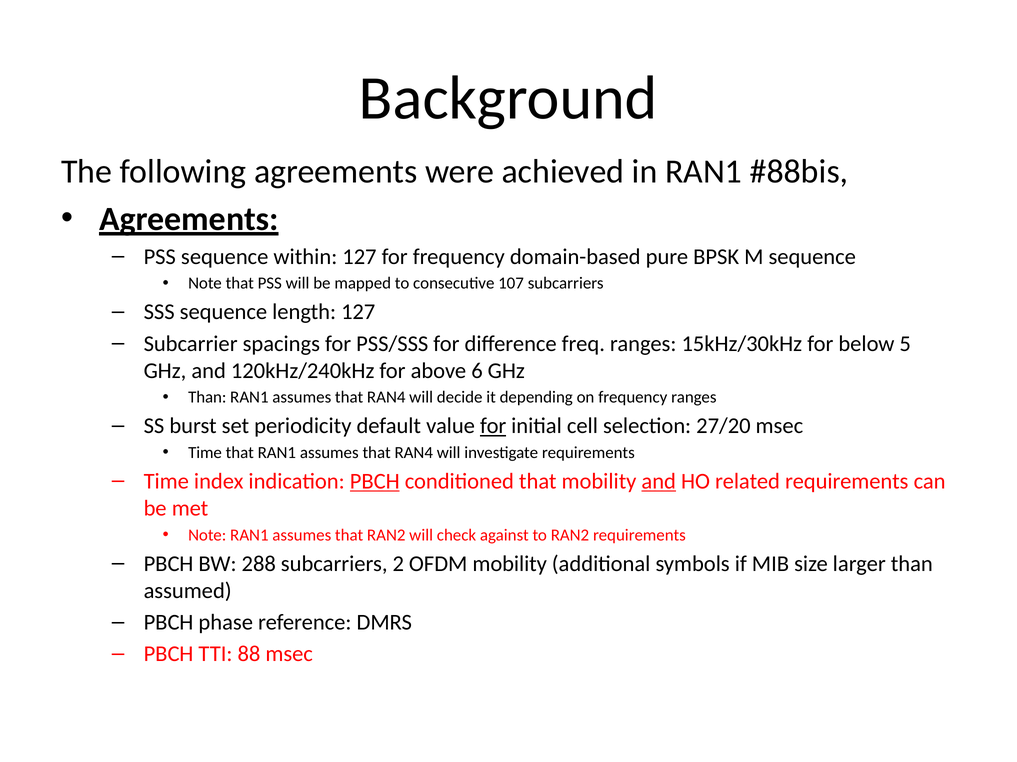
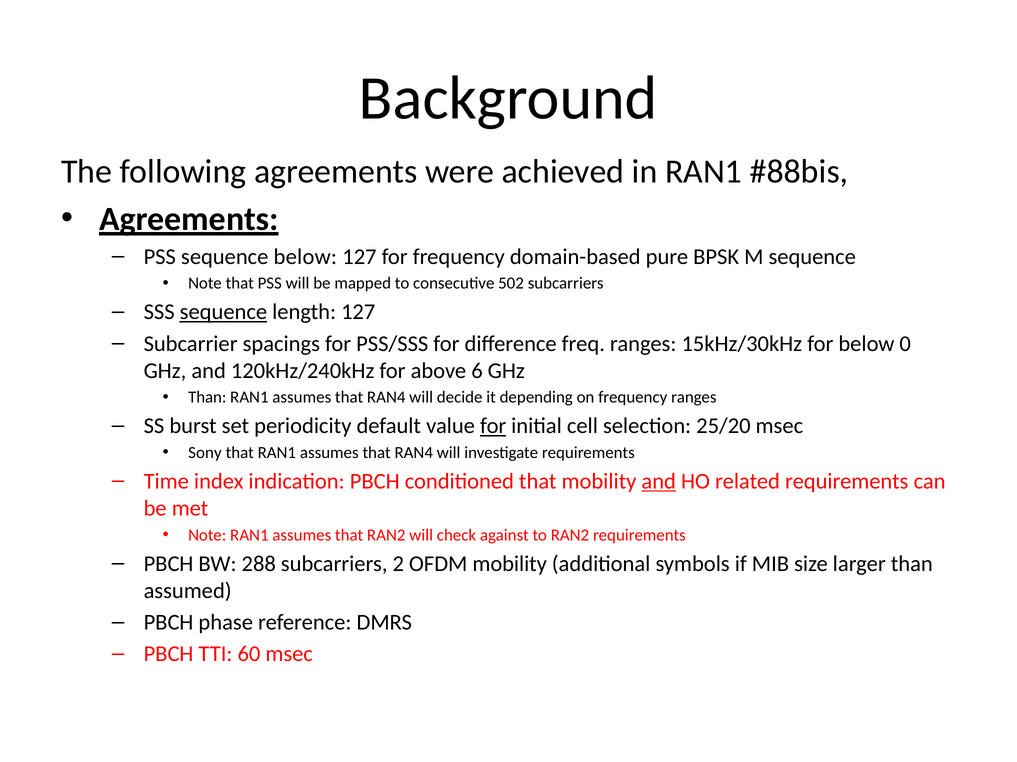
sequence within: within -> below
107: 107 -> 502
sequence at (223, 312) underline: none -> present
5: 5 -> 0
27/20: 27/20 -> 25/20
Time at (205, 453): Time -> Sony
PBCH at (375, 482) underline: present -> none
88: 88 -> 60
